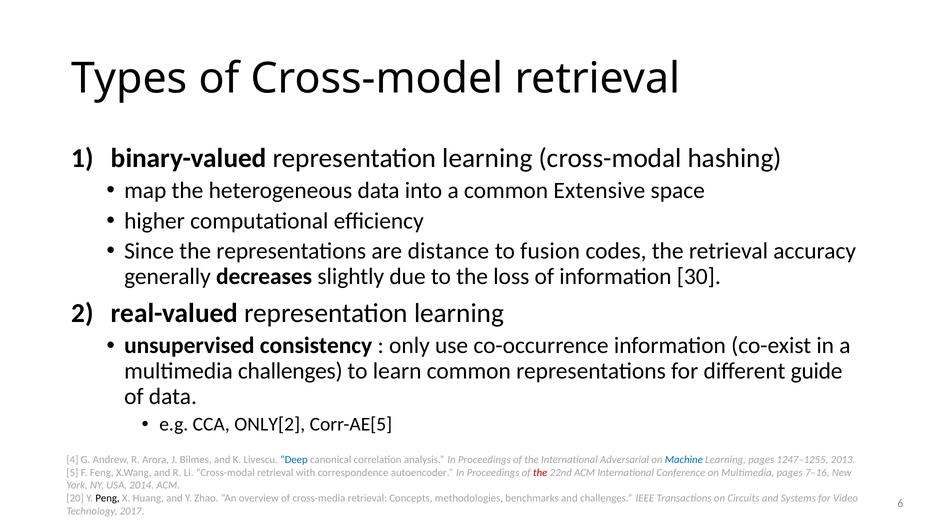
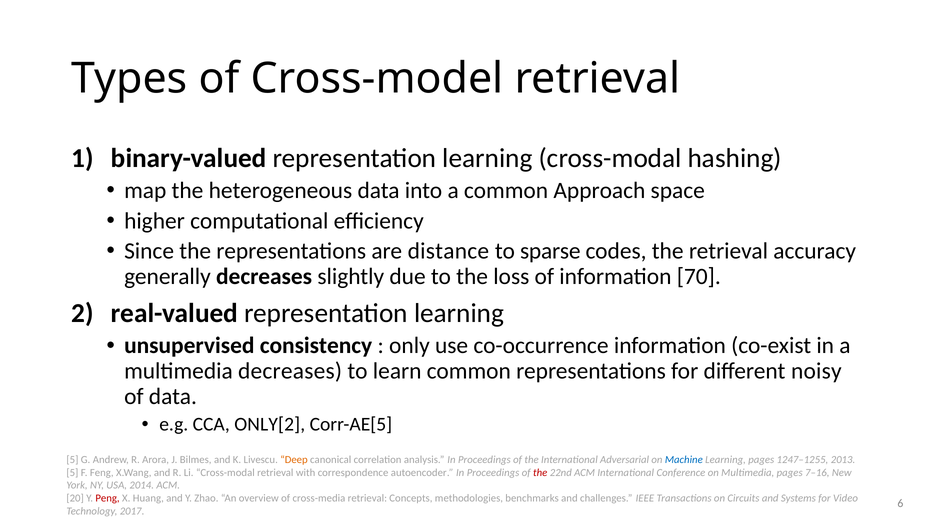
Extensive: Extensive -> Approach
fusion: fusion -> sparse
30: 30 -> 70
multimedia challenges: challenges -> decreases
guide: guide -> noisy
4 at (72, 460): 4 -> 5
Deep colour: blue -> orange
Peng colour: black -> red
